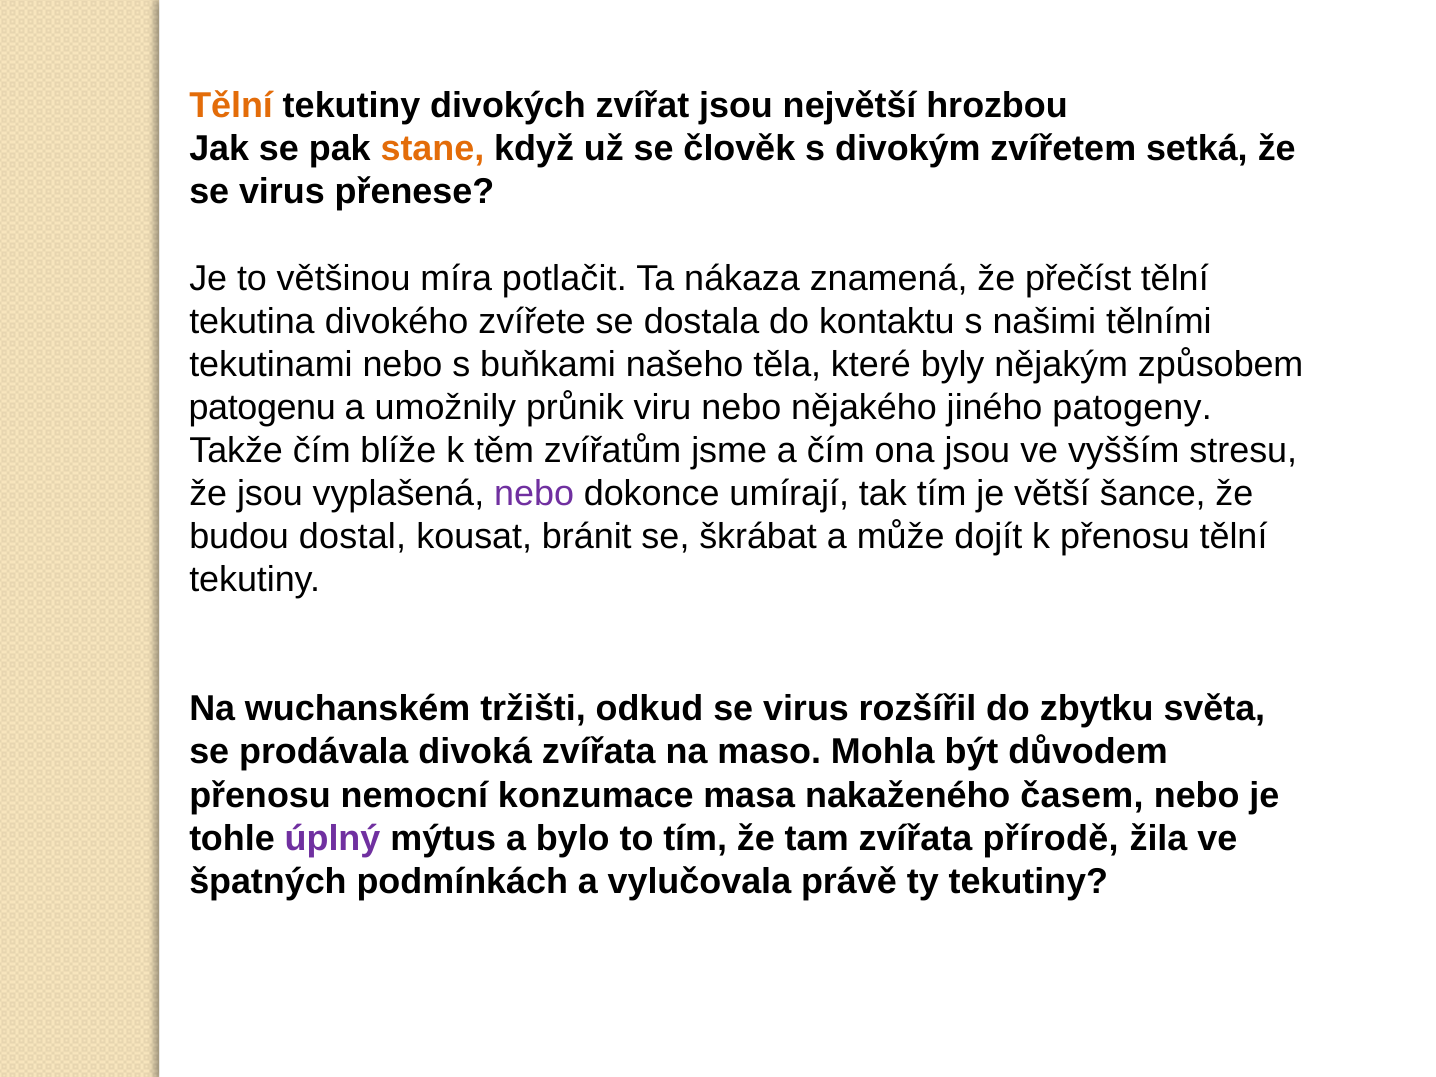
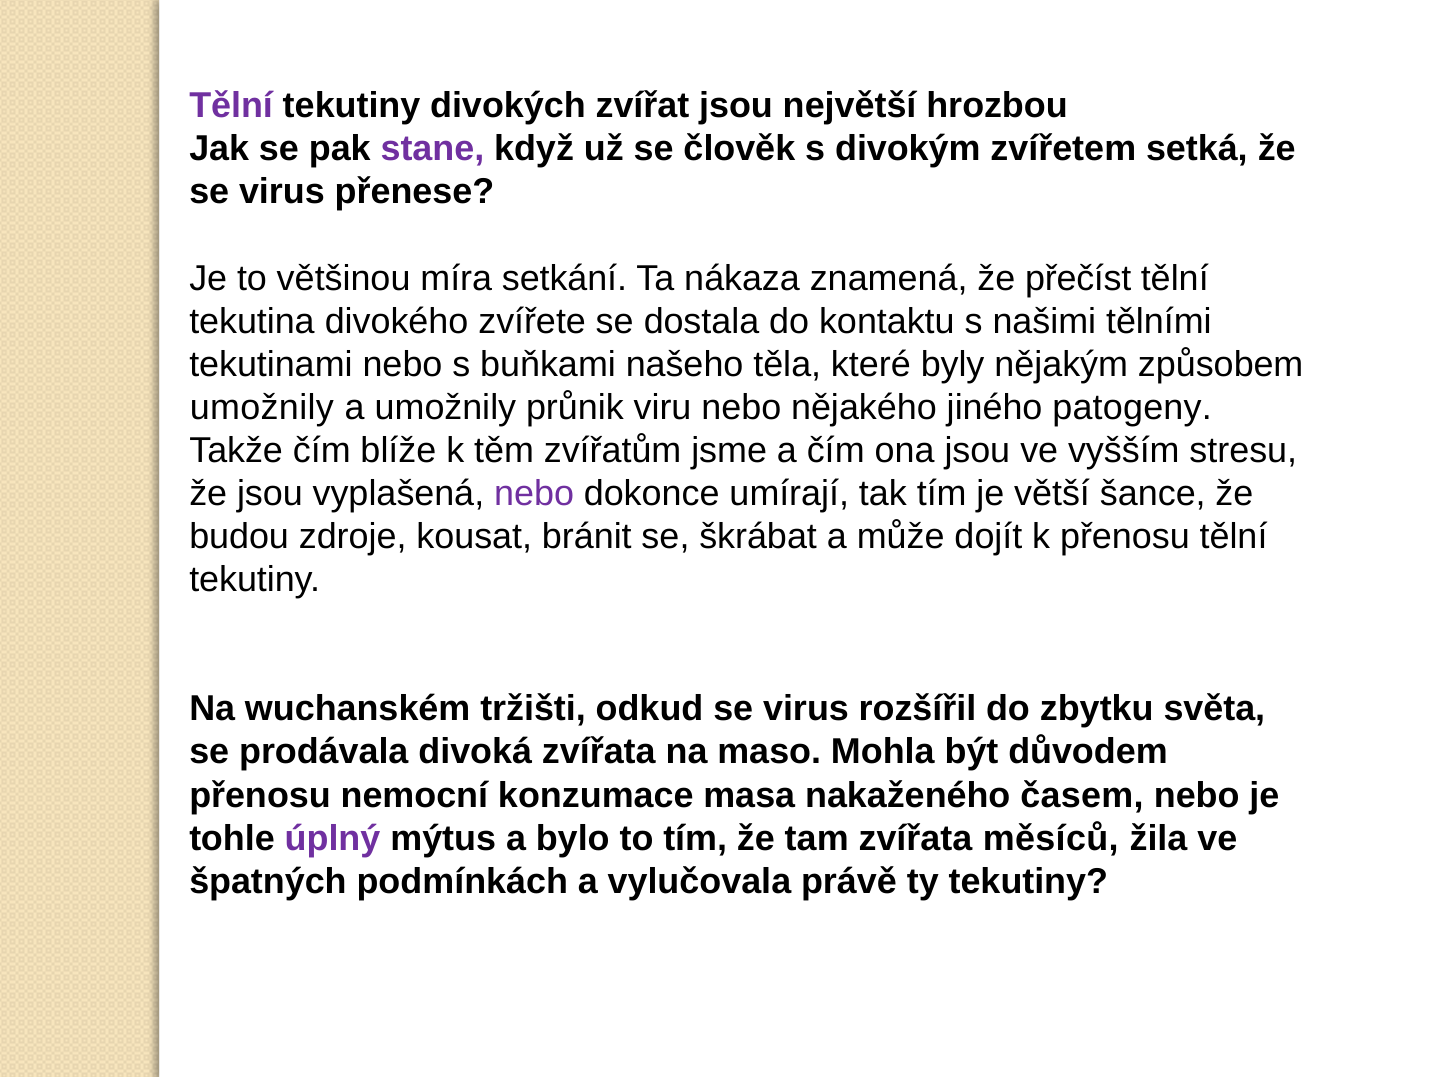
Tělní at (231, 106) colour: orange -> purple
stane colour: orange -> purple
potlačit: potlačit -> setkání
patogenu at (262, 407): patogenu -> umožnily
dostal: dostal -> zdroje
přírodě: přírodě -> měsíců
